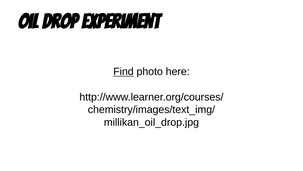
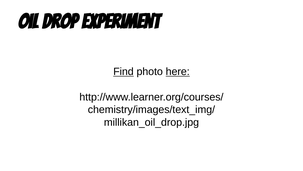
here underline: none -> present
